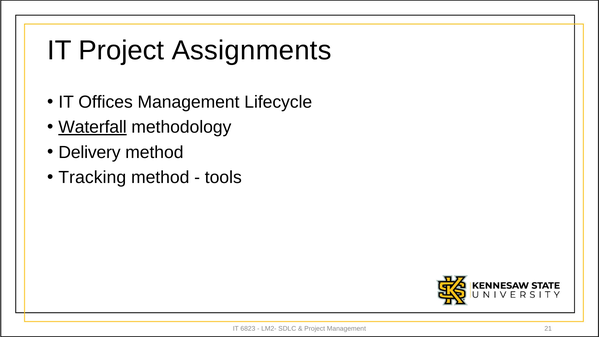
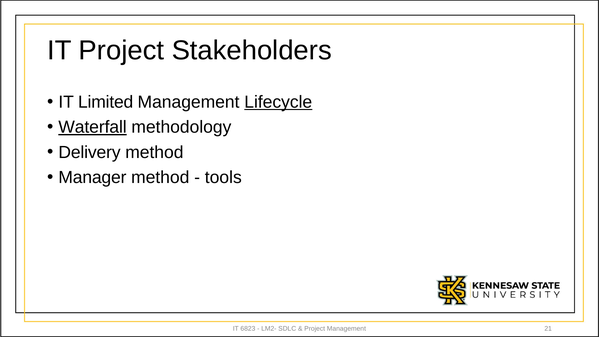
Assignments: Assignments -> Stakeholders
Offices: Offices -> Limited
Lifecycle underline: none -> present
Tracking: Tracking -> Manager
